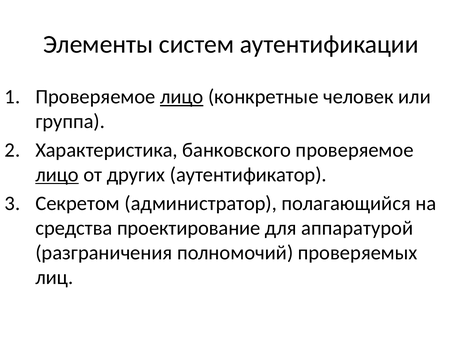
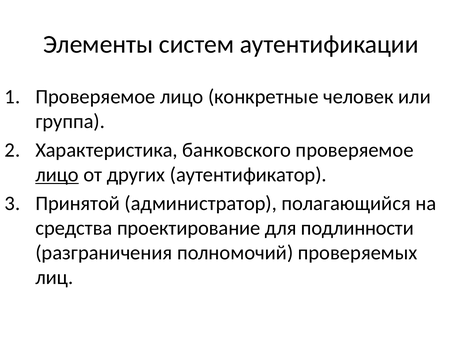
лицо at (182, 97) underline: present -> none
Секретом: Секретом -> Принятой
аппаратурой: аппаратурой -> подлинности
